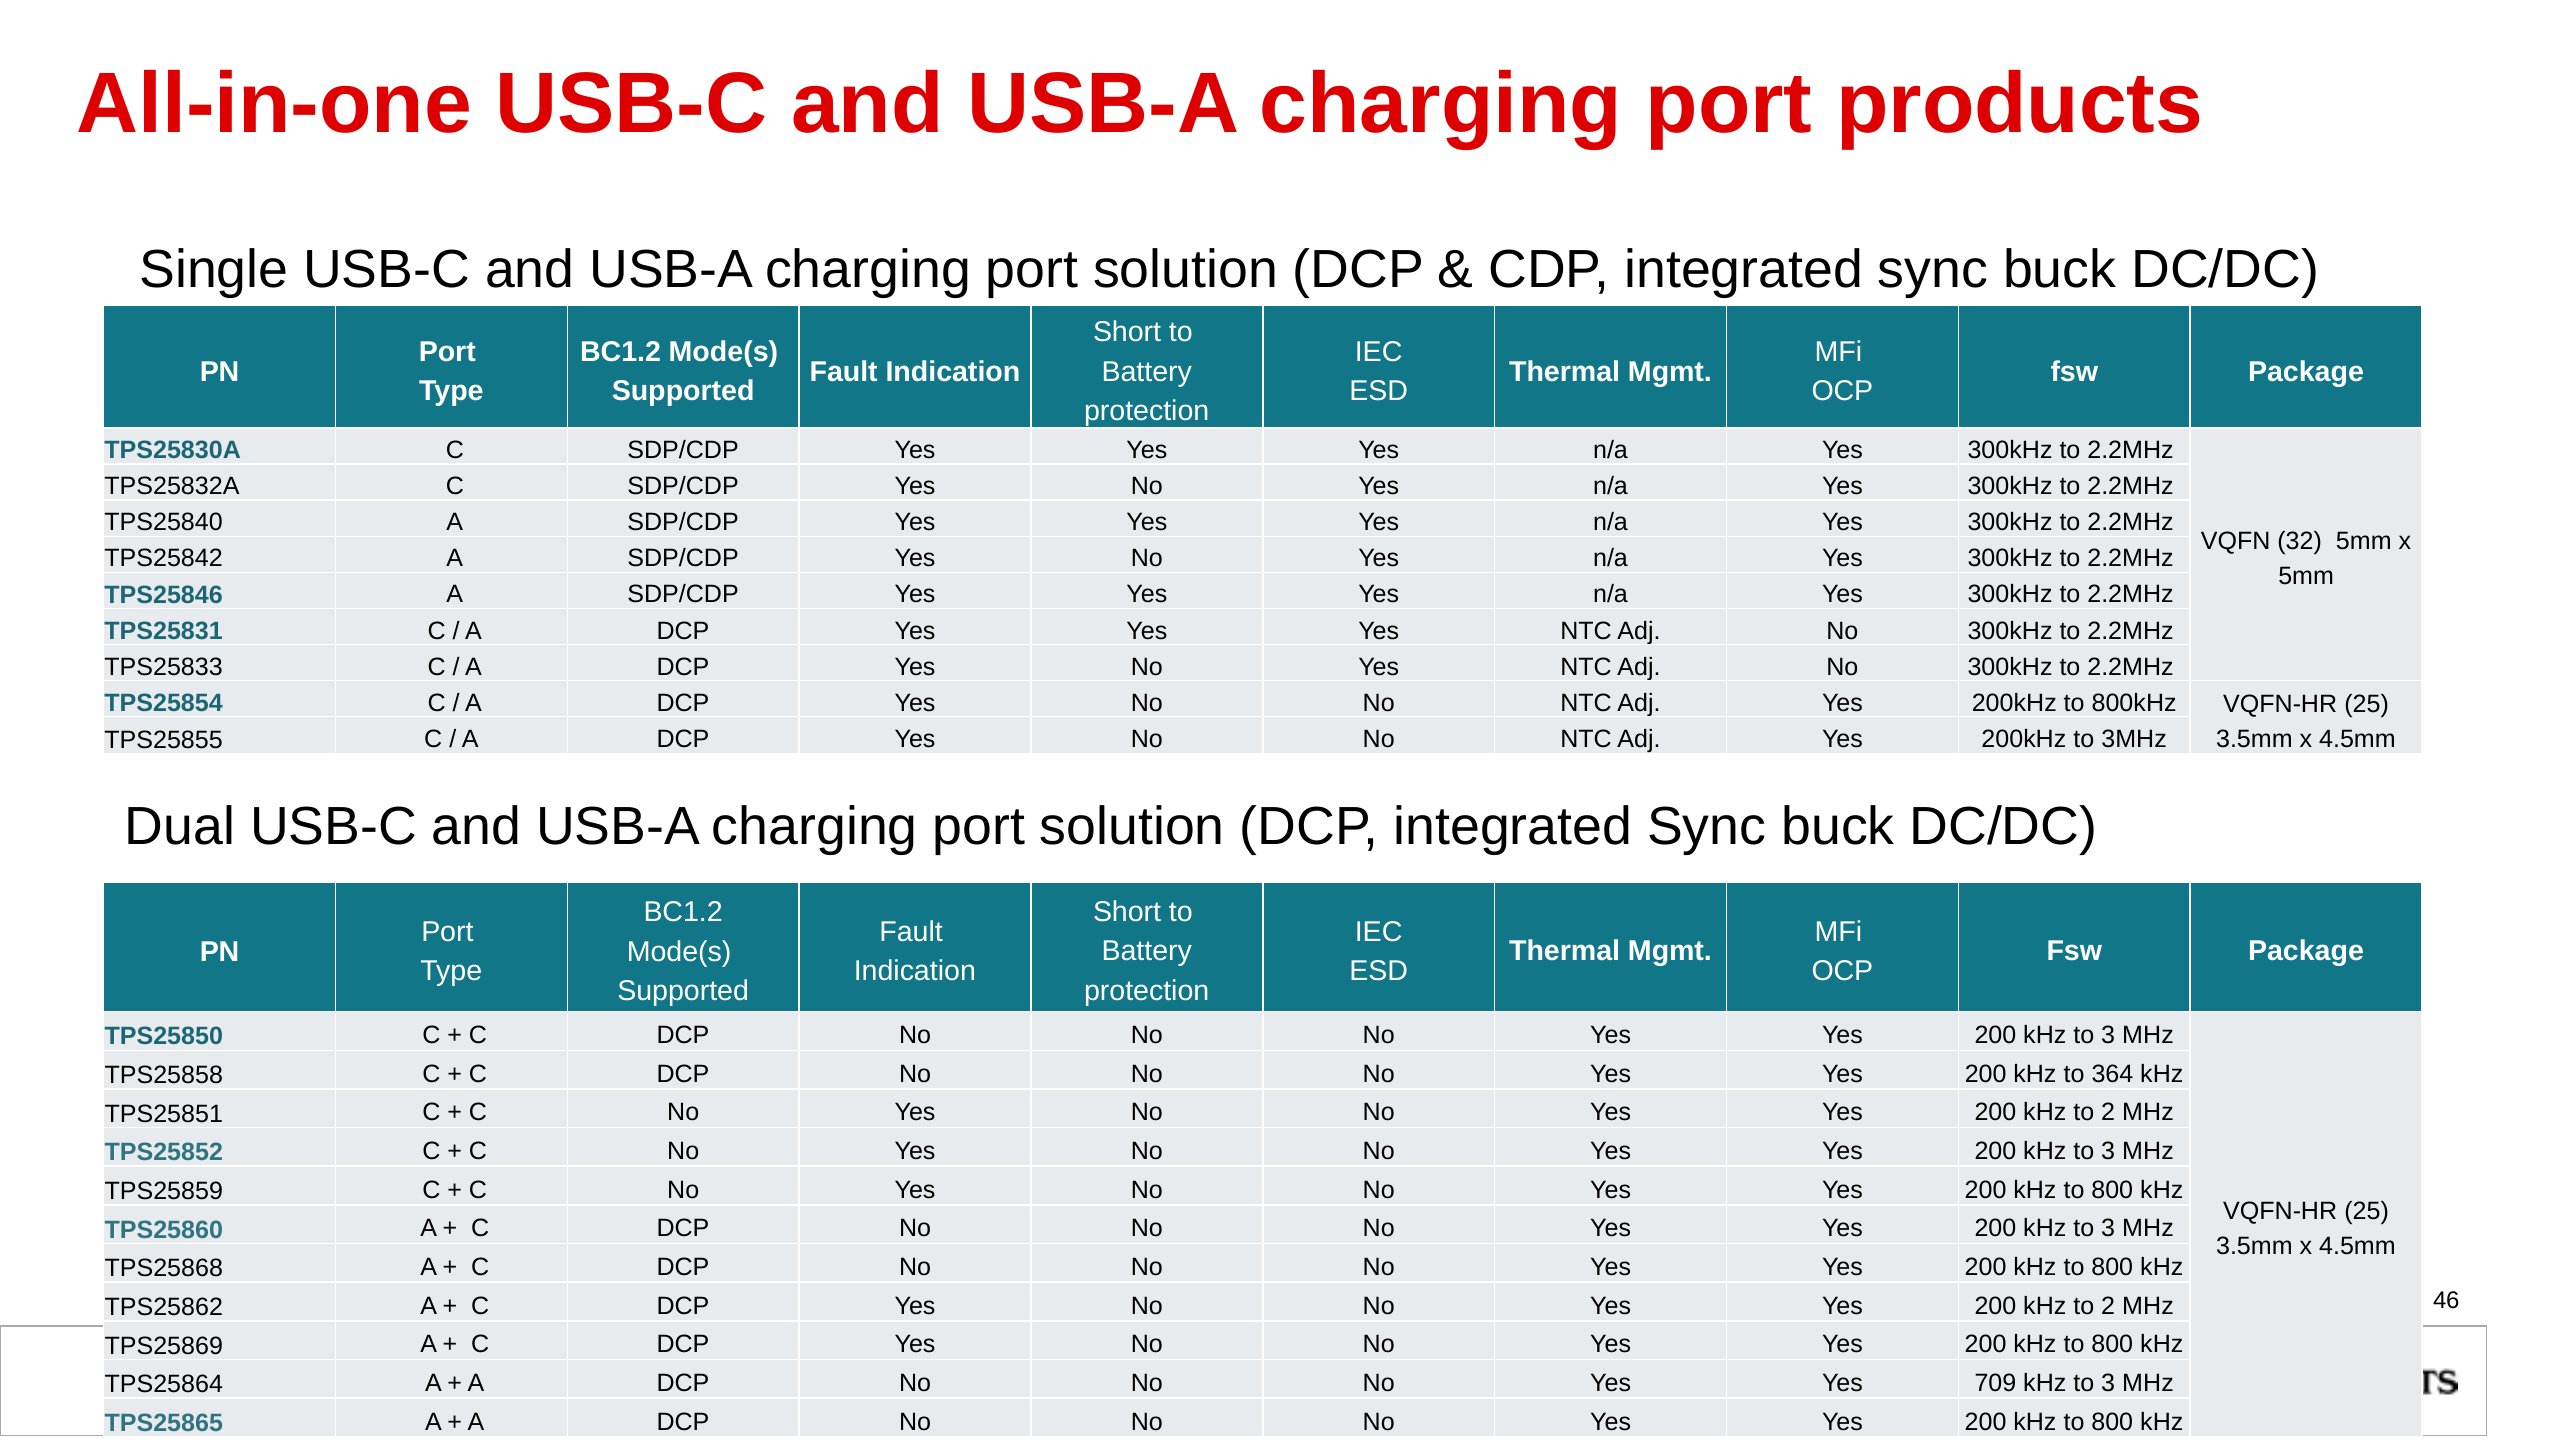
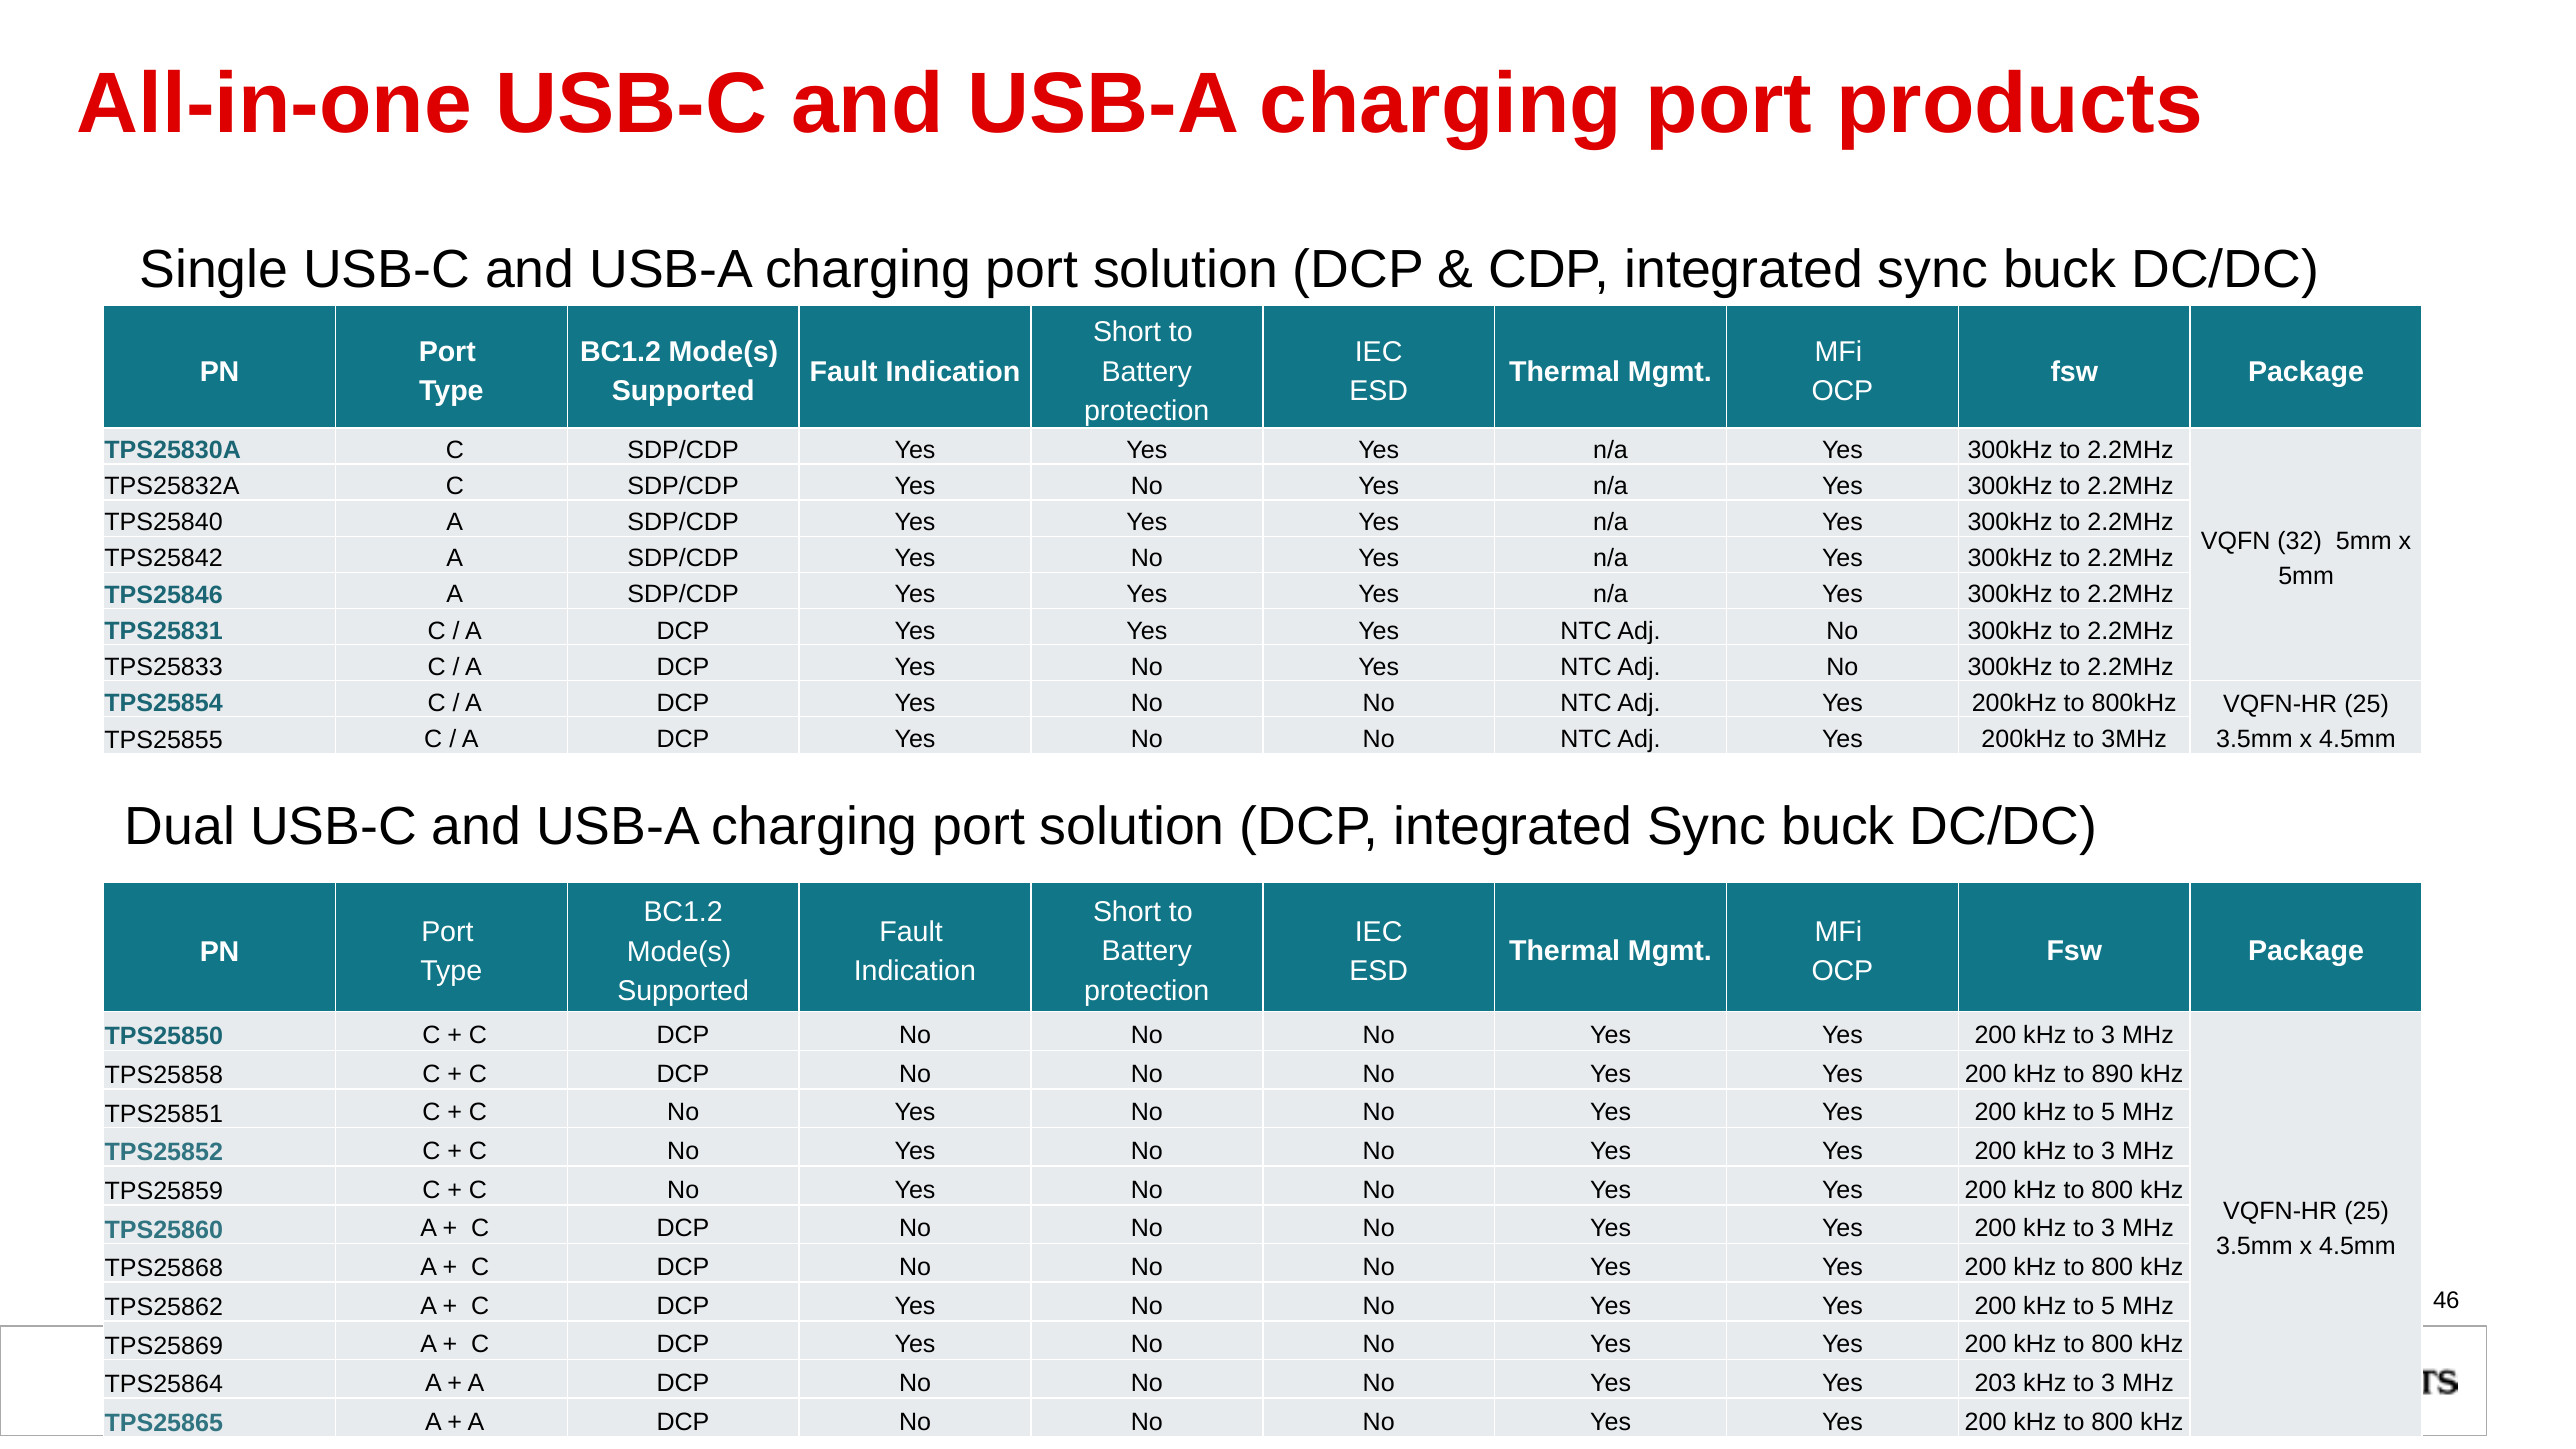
364: 364 -> 890
2 at (2108, 1113): 2 -> 5
2 at (2108, 1306): 2 -> 5
709: 709 -> 203
